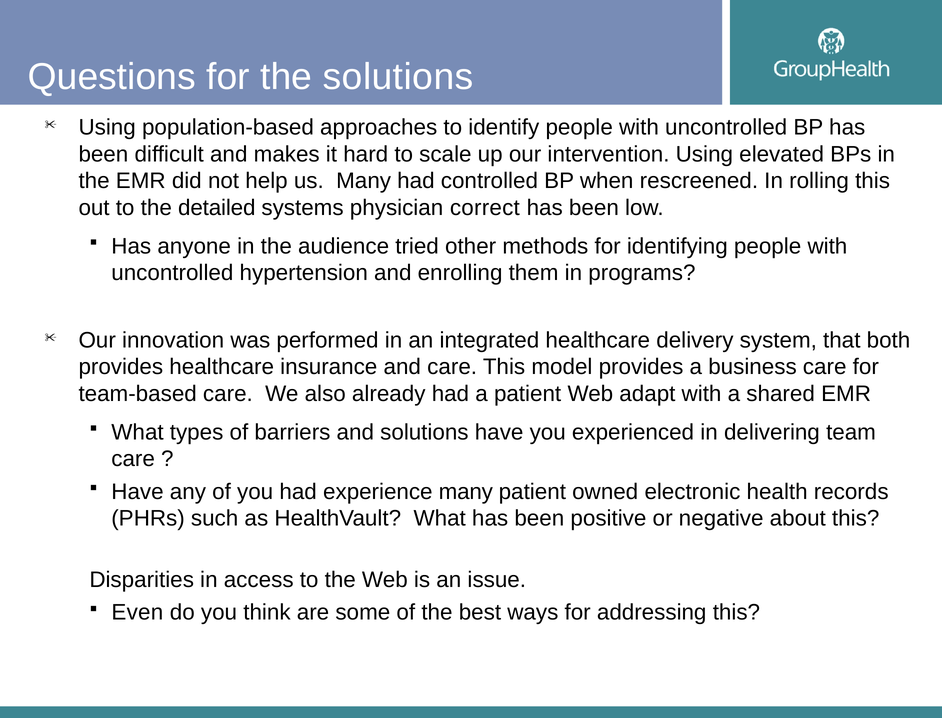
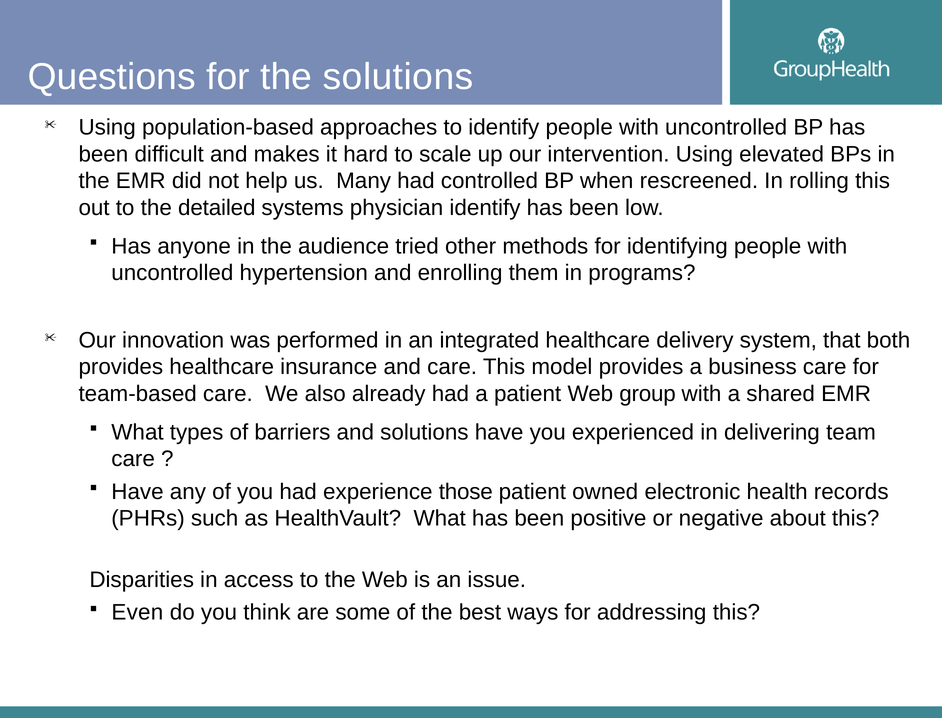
physician correct: correct -> identify
adapt: adapt -> group
experience many: many -> those
